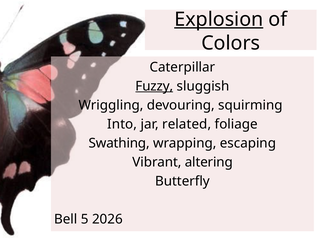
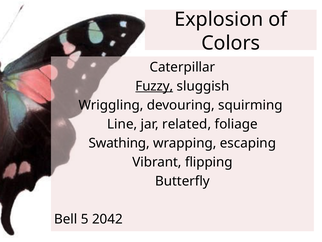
Explosion underline: present -> none
Into: Into -> Line
altering: altering -> flipping
2026: 2026 -> 2042
